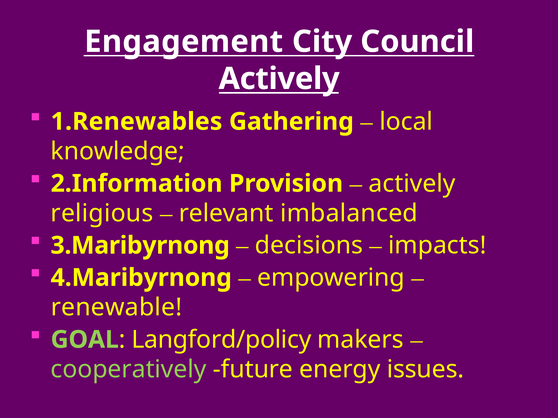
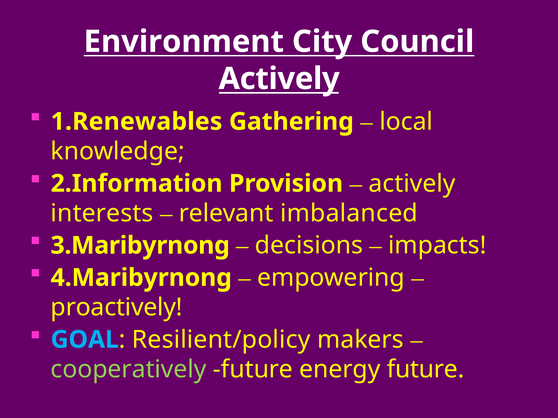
Engagement: Engagement -> Environment
religious: religious -> interests
renewable: renewable -> proactively
GOAL colour: light green -> light blue
Langford/policy: Langford/policy -> Resilient/policy
energy issues: issues -> future
